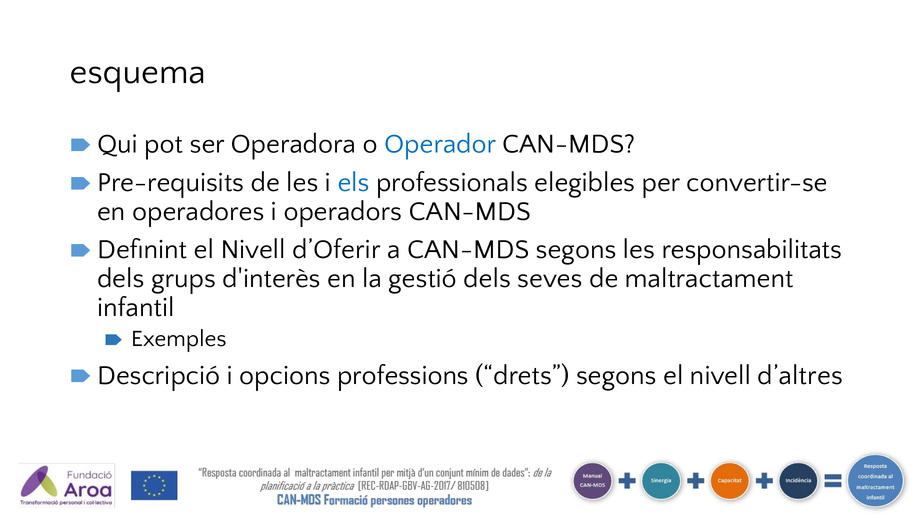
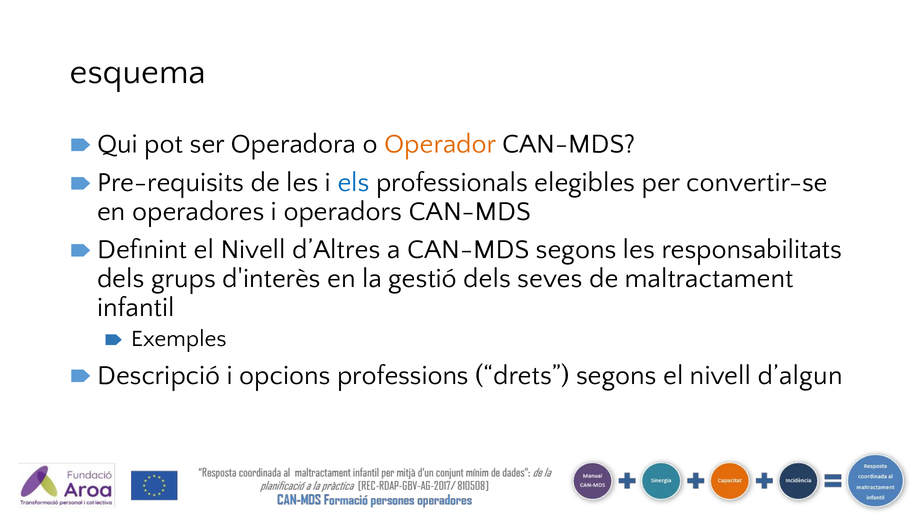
Operador colour: blue -> orange
d’Oferir: d’Oferir -> d’Altres
d’altres: d’altres -> d’algun
